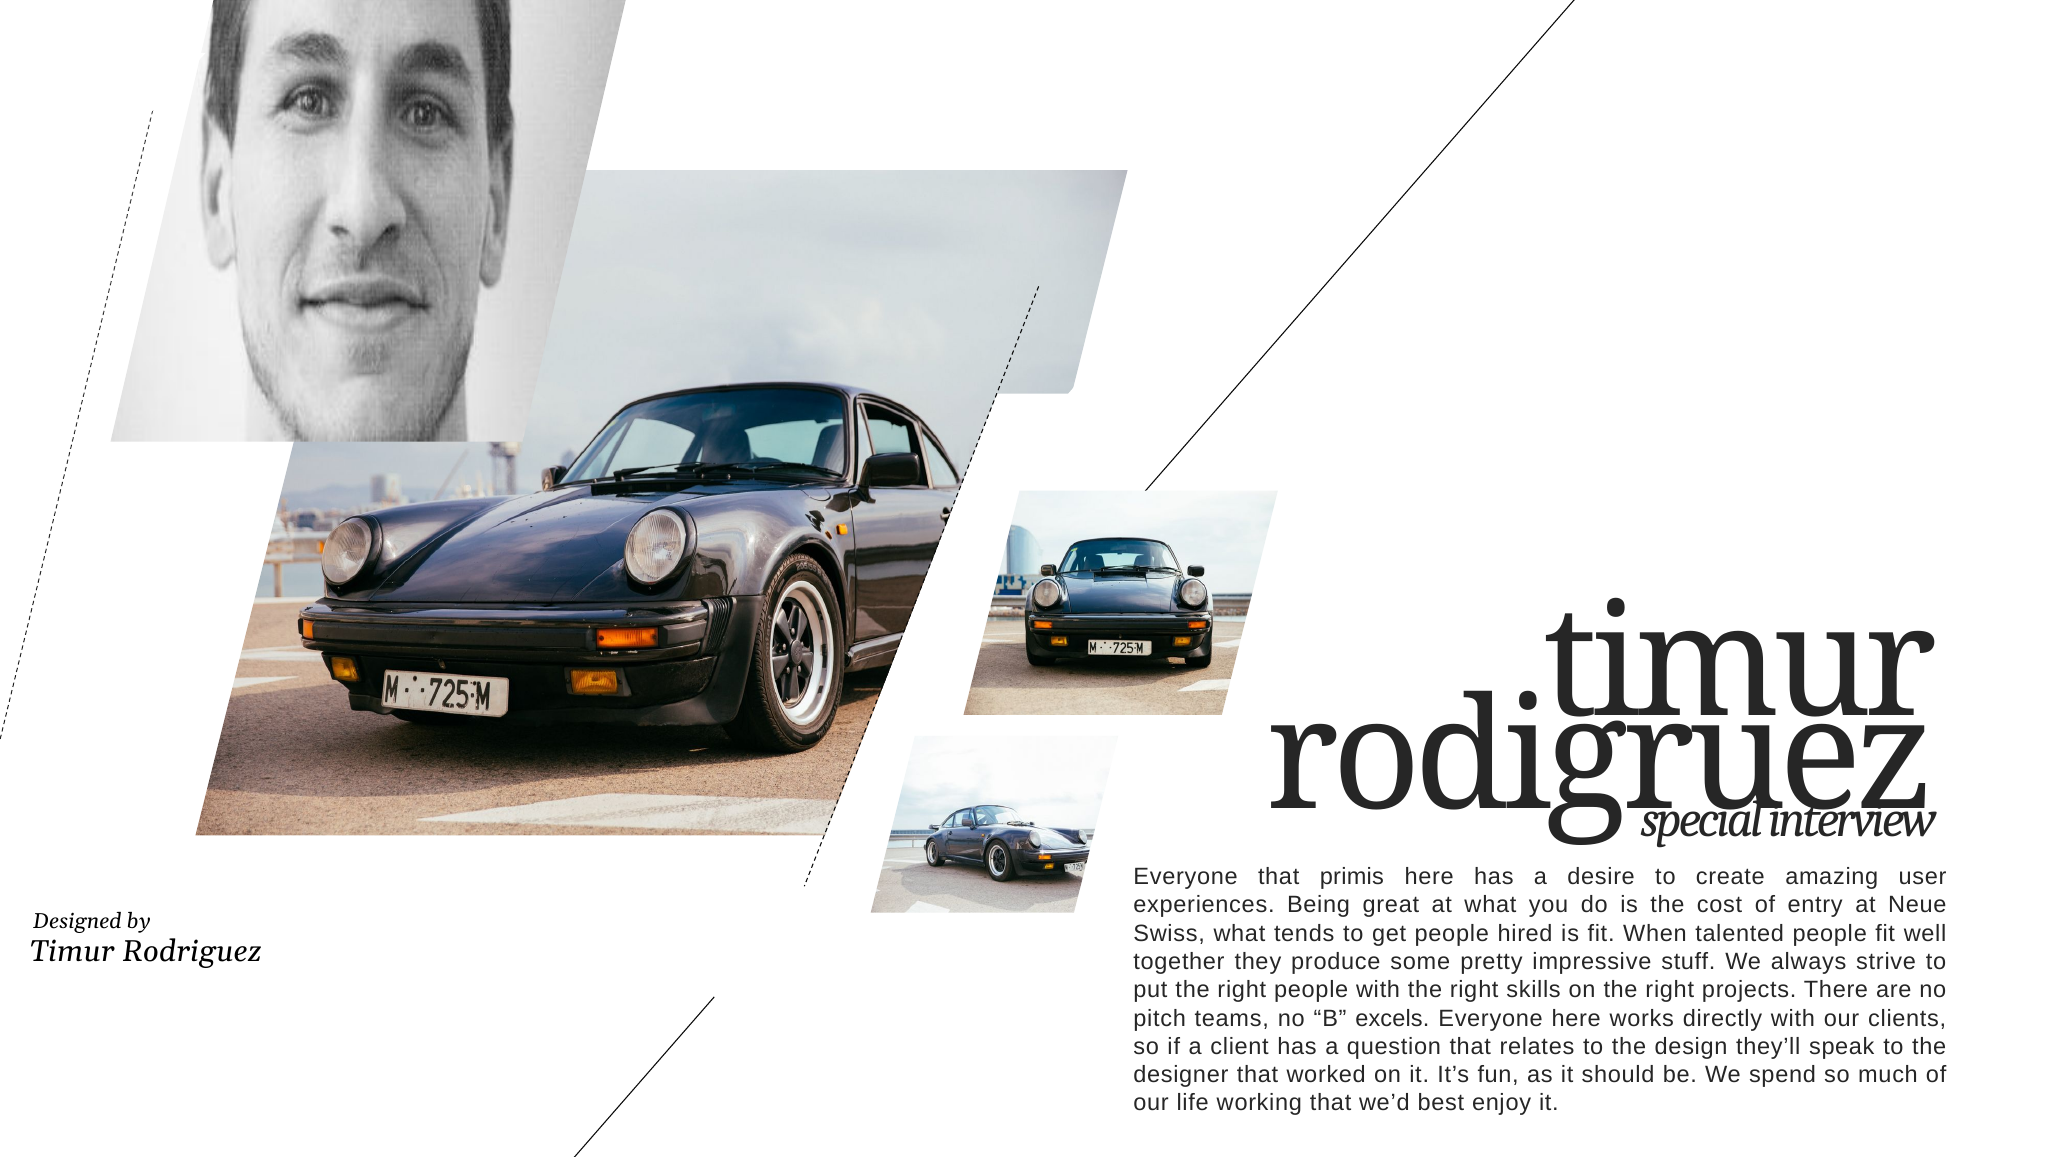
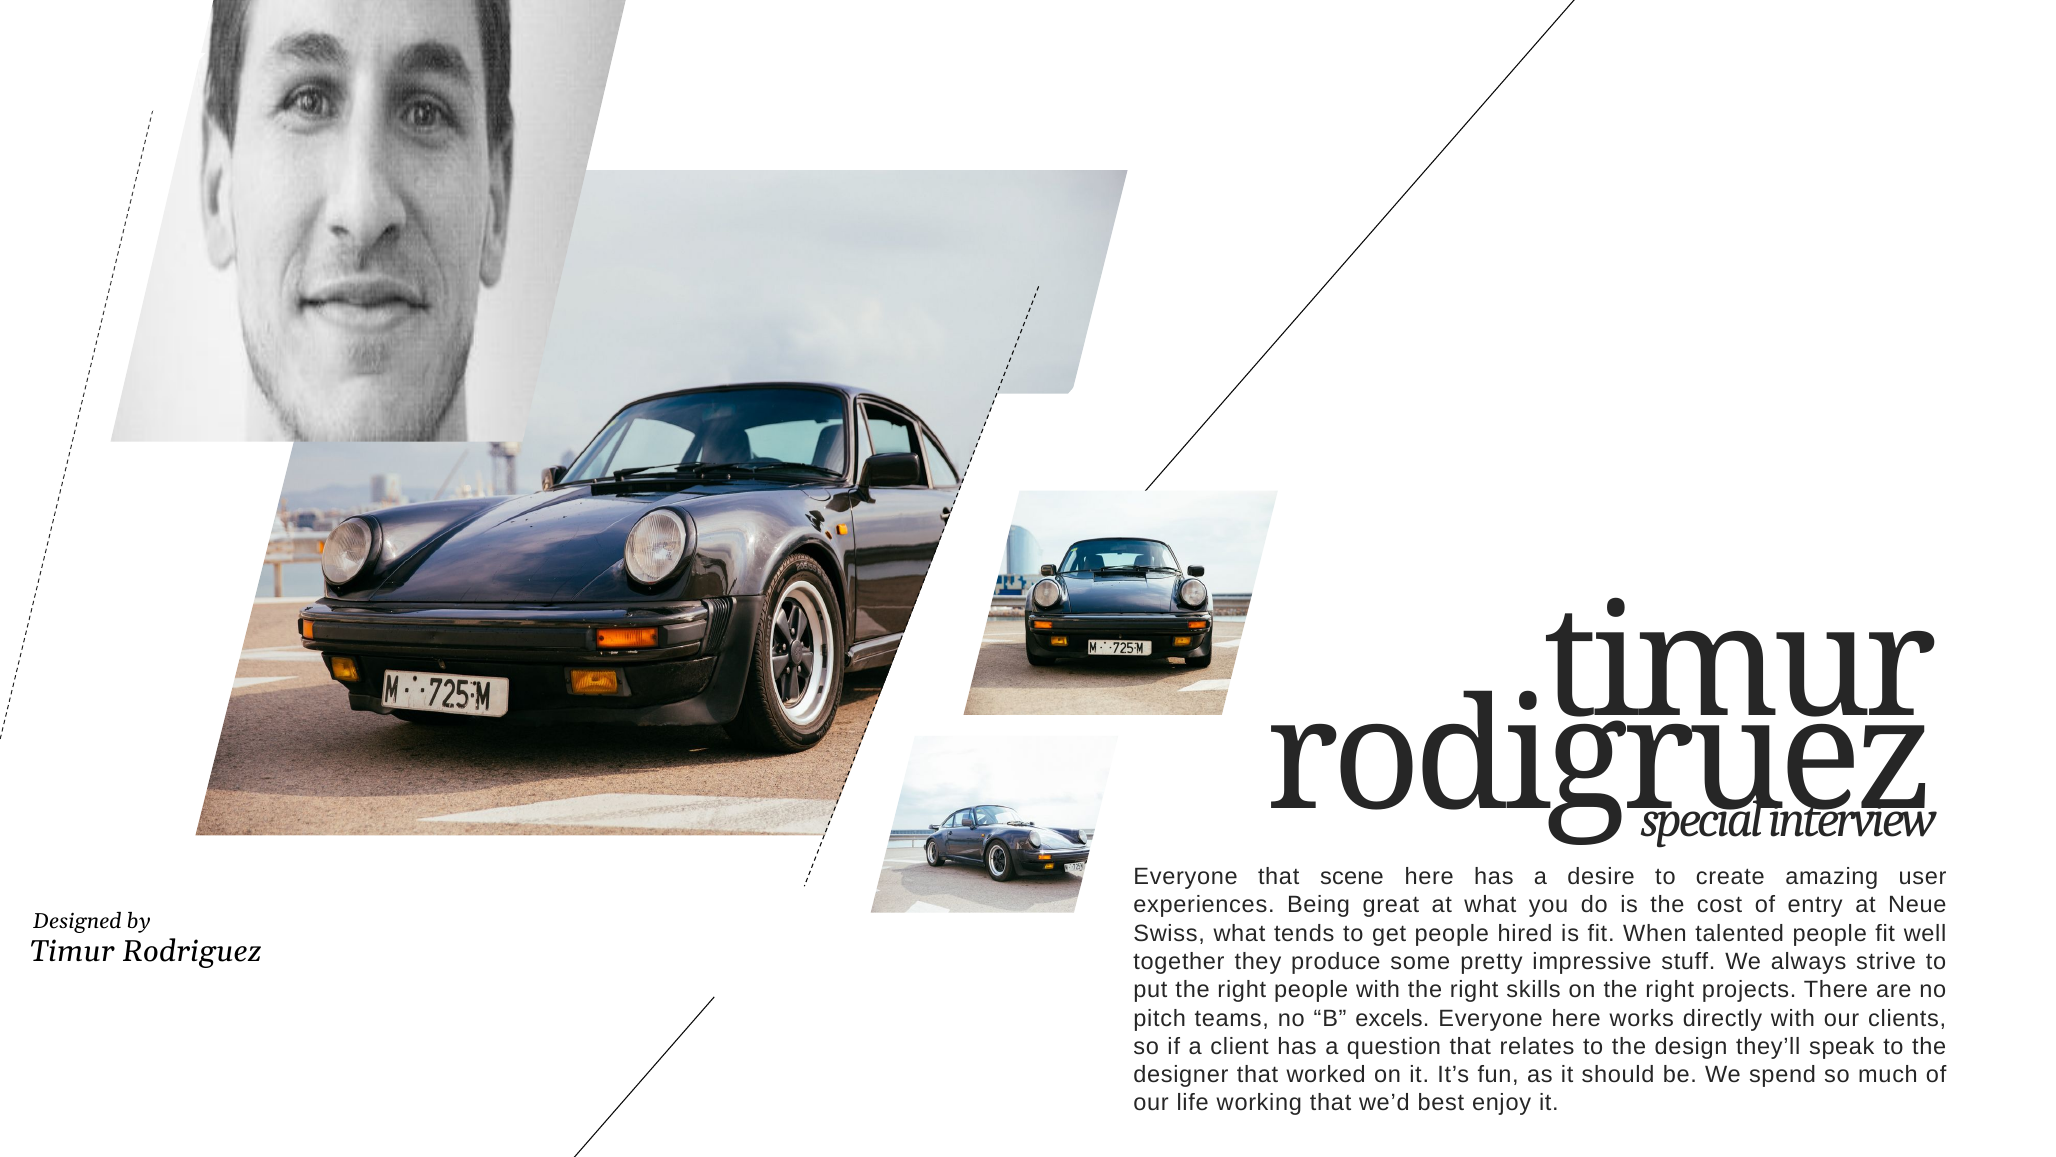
primis: primis -> scene
